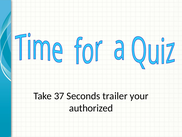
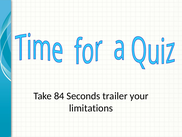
37: 37 -> 84
authorized: authorized -> limitations
